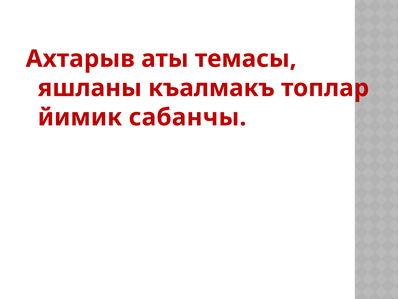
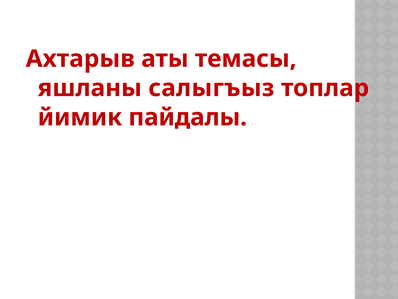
къалмакъ: къалмакъ -> салыгъыз
сабанчы: сабанчы -> пайдалы
